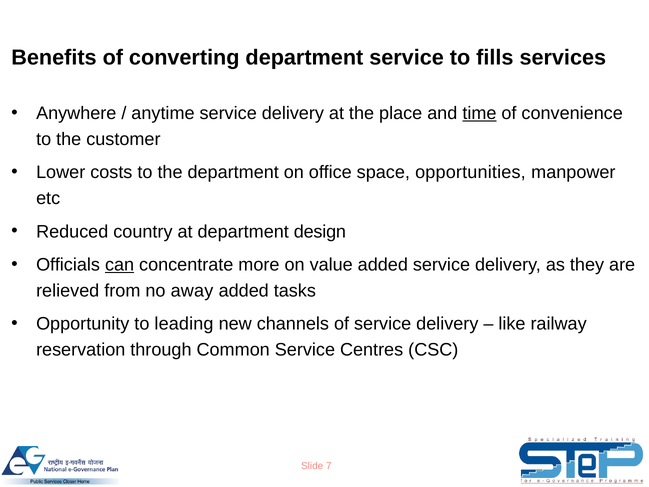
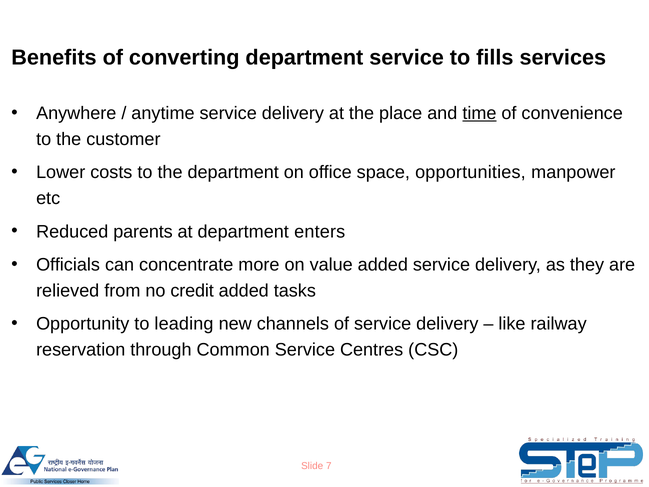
country: country -> parents
design: design -> enters
can underline: present -> none
away: away -> credit
